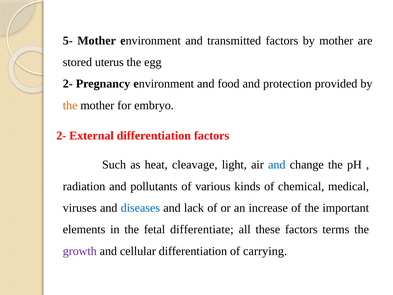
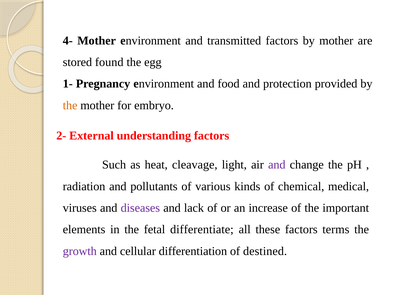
5-: 5- -> 4-
uterus: uterus -> found
2- at (68, 84): 2- -> 1-
External differentiation: differentiation -> understanding
and at (277, 165) colour: blue -> purple
diseases colour: blue -> purple
carrying: carrying -> destined
